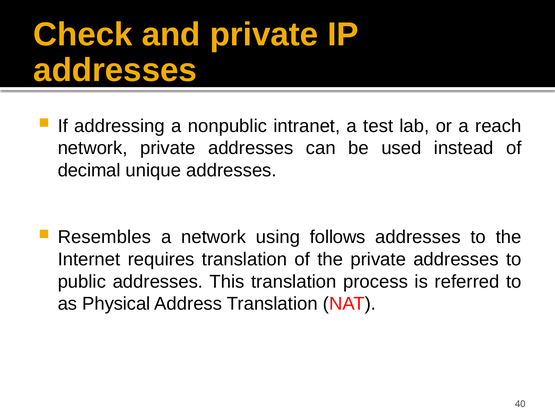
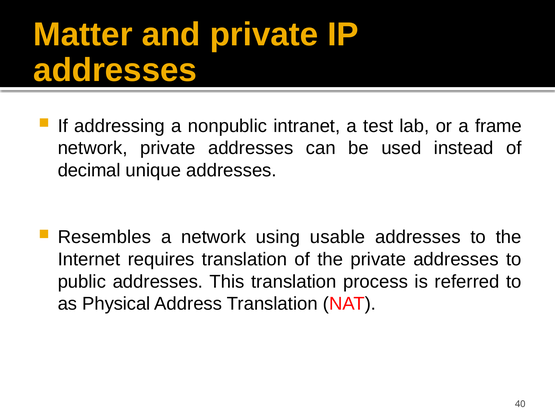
Check: Check -> Matter
reach: reach -> frame
follows: follows -> usable
